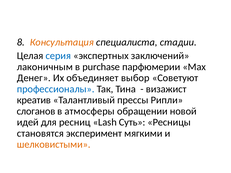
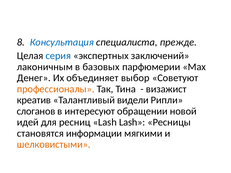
Консультация colour: orange -> blue
стадии: стадии -> прежде
purchase: purchase -> базовых
профессионалы colour: blue -> orange
прессы: прессы -> видели
атмосферы: атмосферы -> интересуют
Lash Суть: Суть -> Lash
эксперимент: эксперимент -> информации
